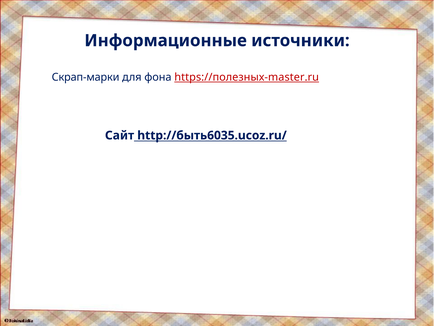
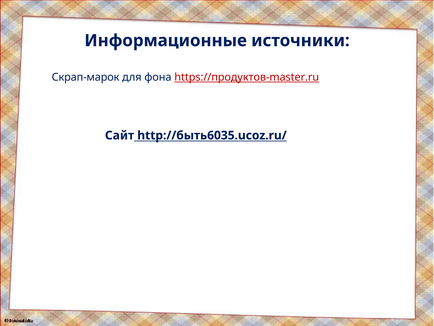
Скрап-марки: Скрап-марки -> Скрап-марок
https://полезных-master.ru: https://полезных-master.ru -> https://продуктов-master.ru
